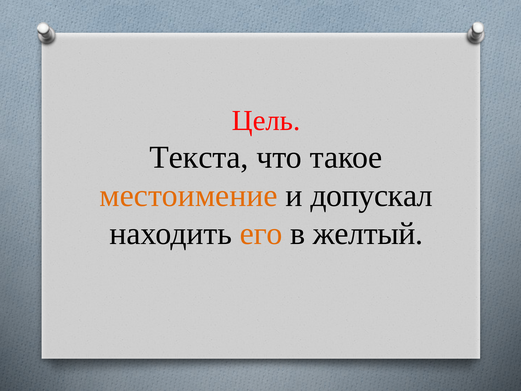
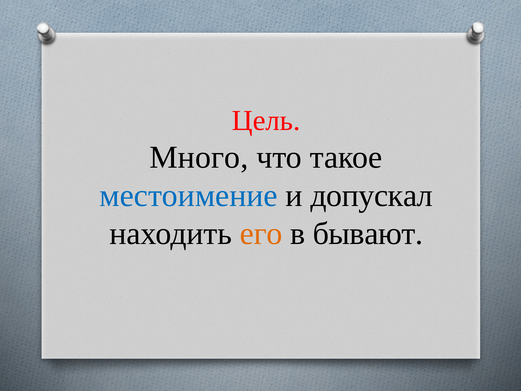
Текста: Текста -> Много
местоимение colour: orange -> blue
желтый: желтый -> бывают
